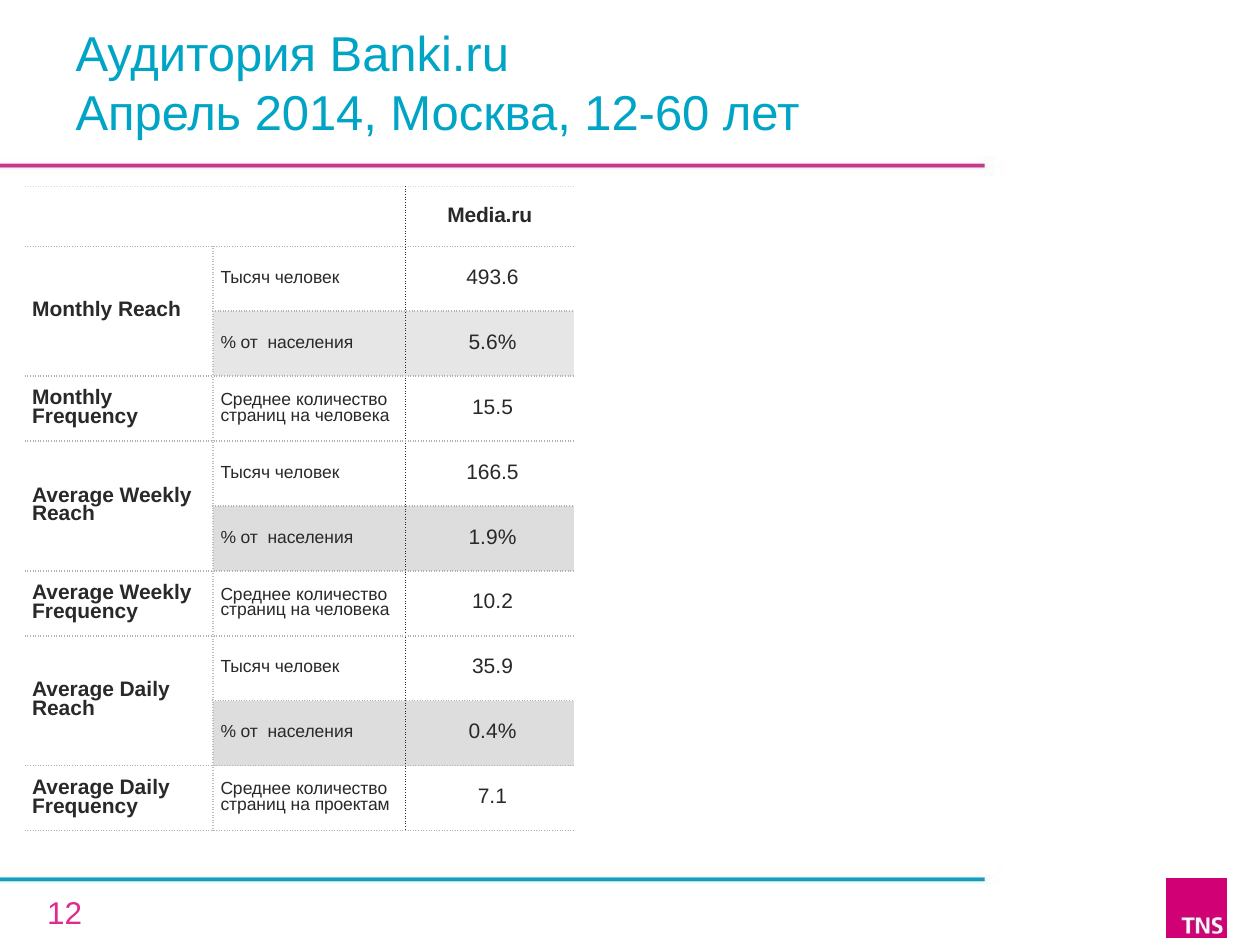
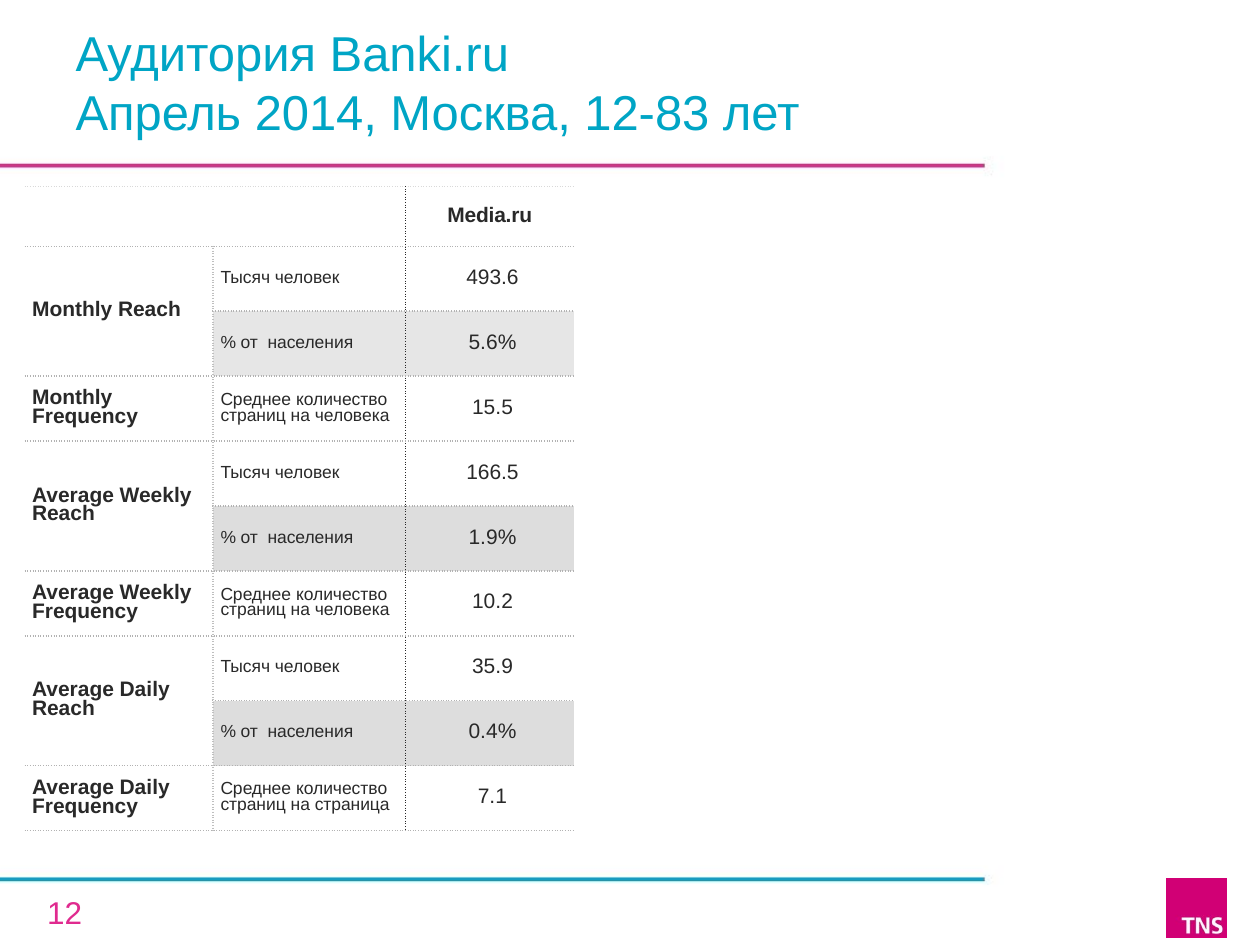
12-60: 12-60 -> 12-83
проектам: проектам -> страница
